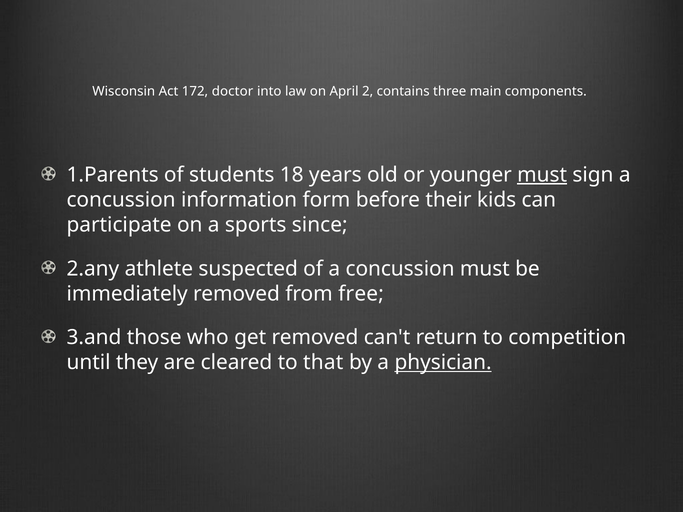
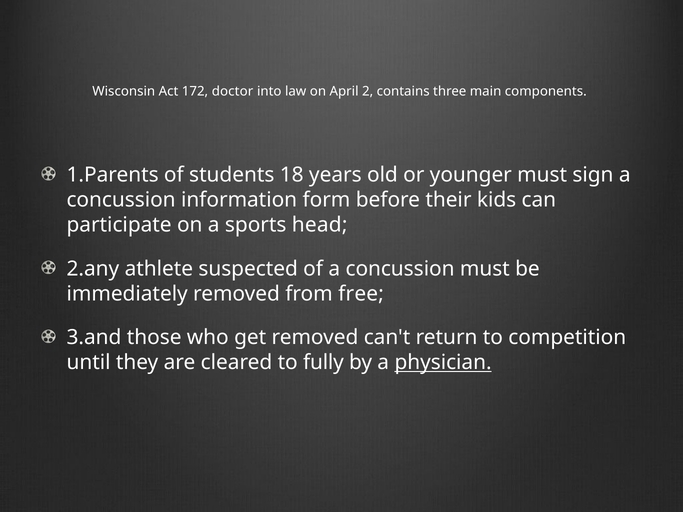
must at (542, 175) underline: present -> none
since: since -> head
that: that -> fully
